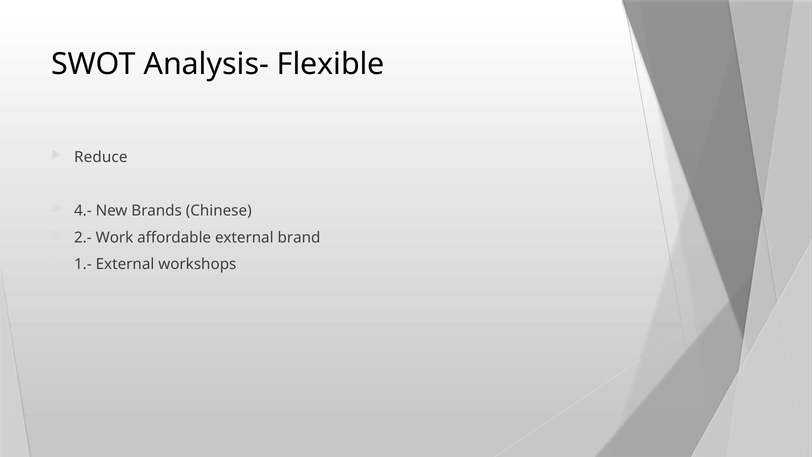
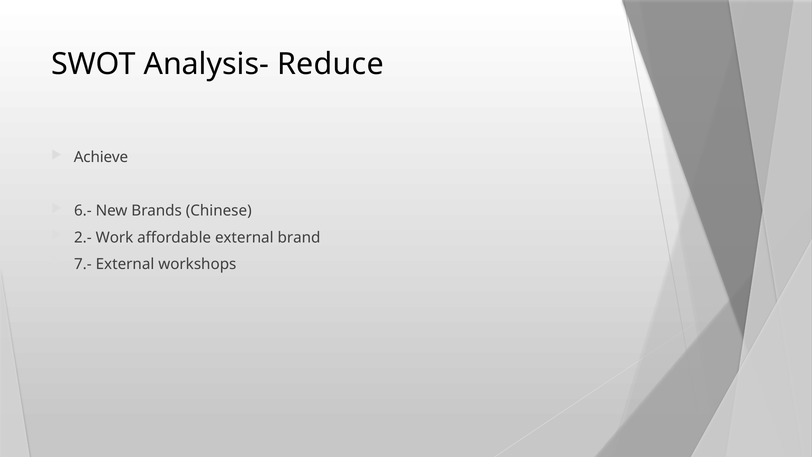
Flexible: Flexible -> Reduce
Reduce: Reduce -> Achieve
4.-: 4.- -> 6.-
1.-: 1.- -> 7.-
